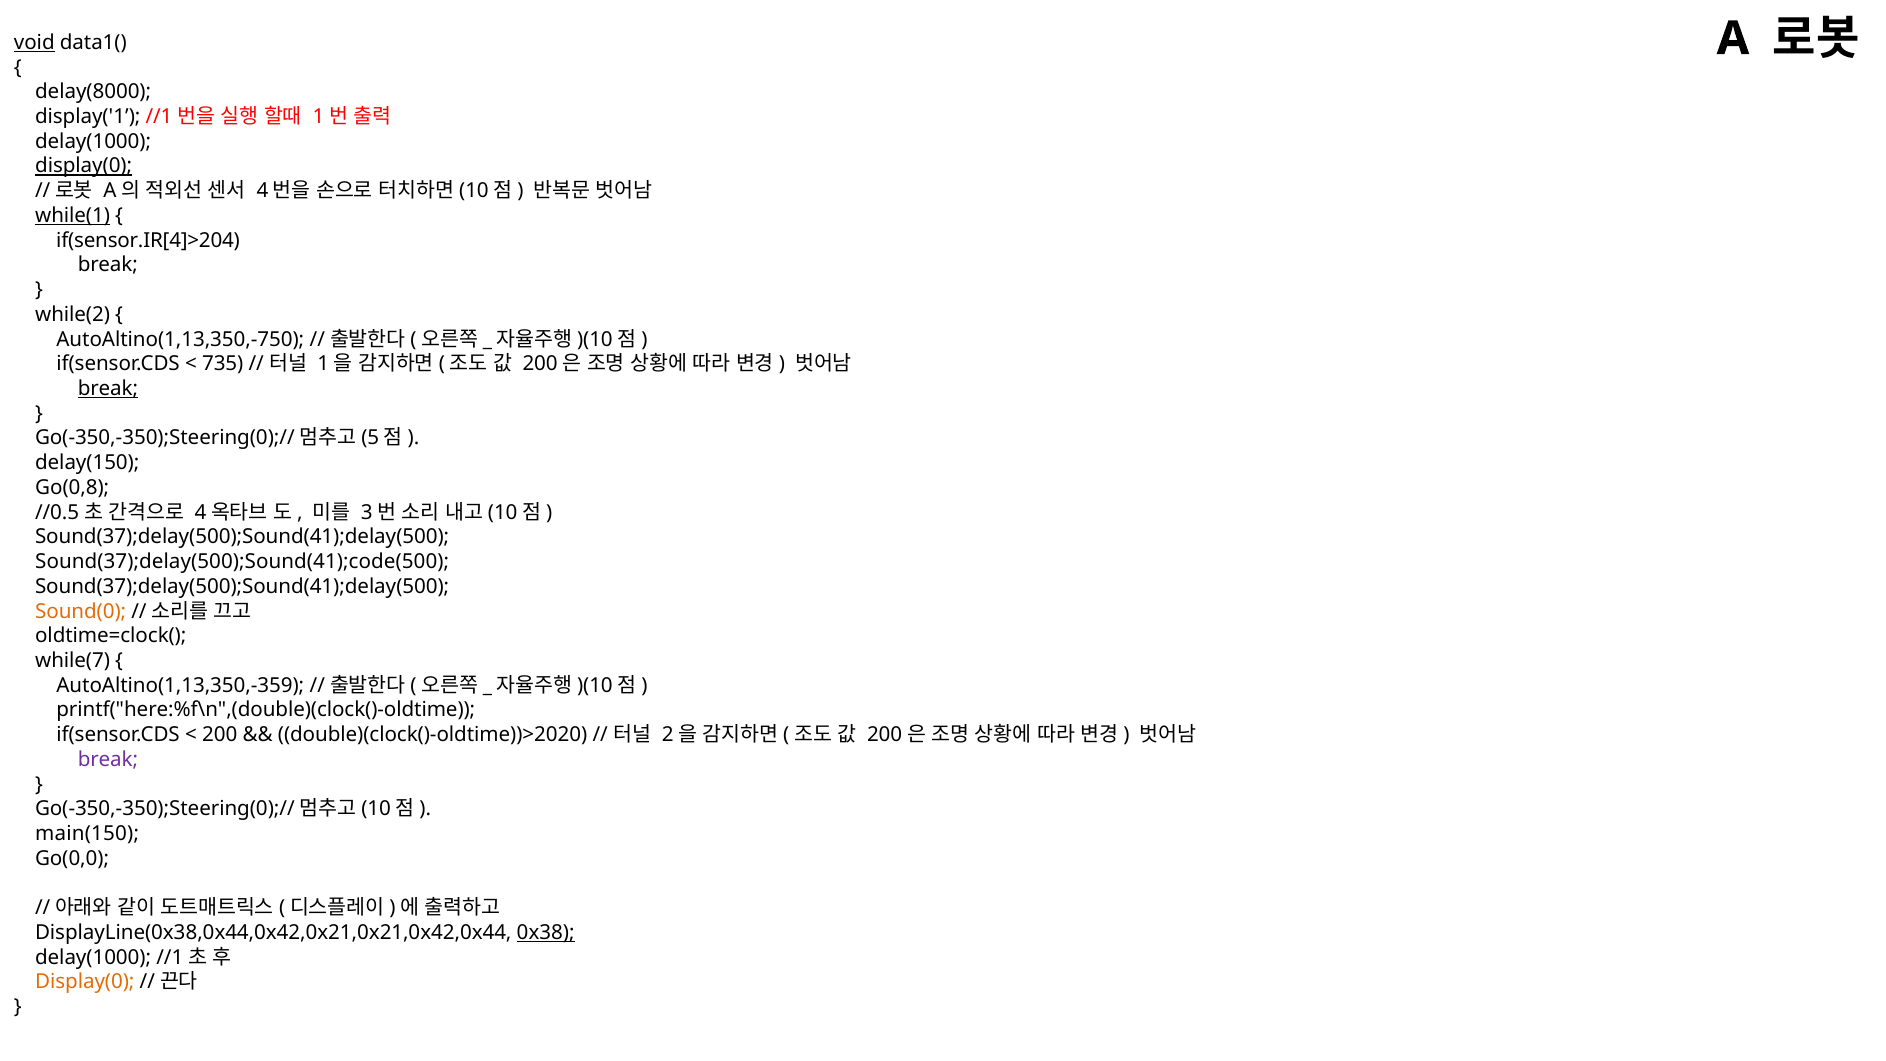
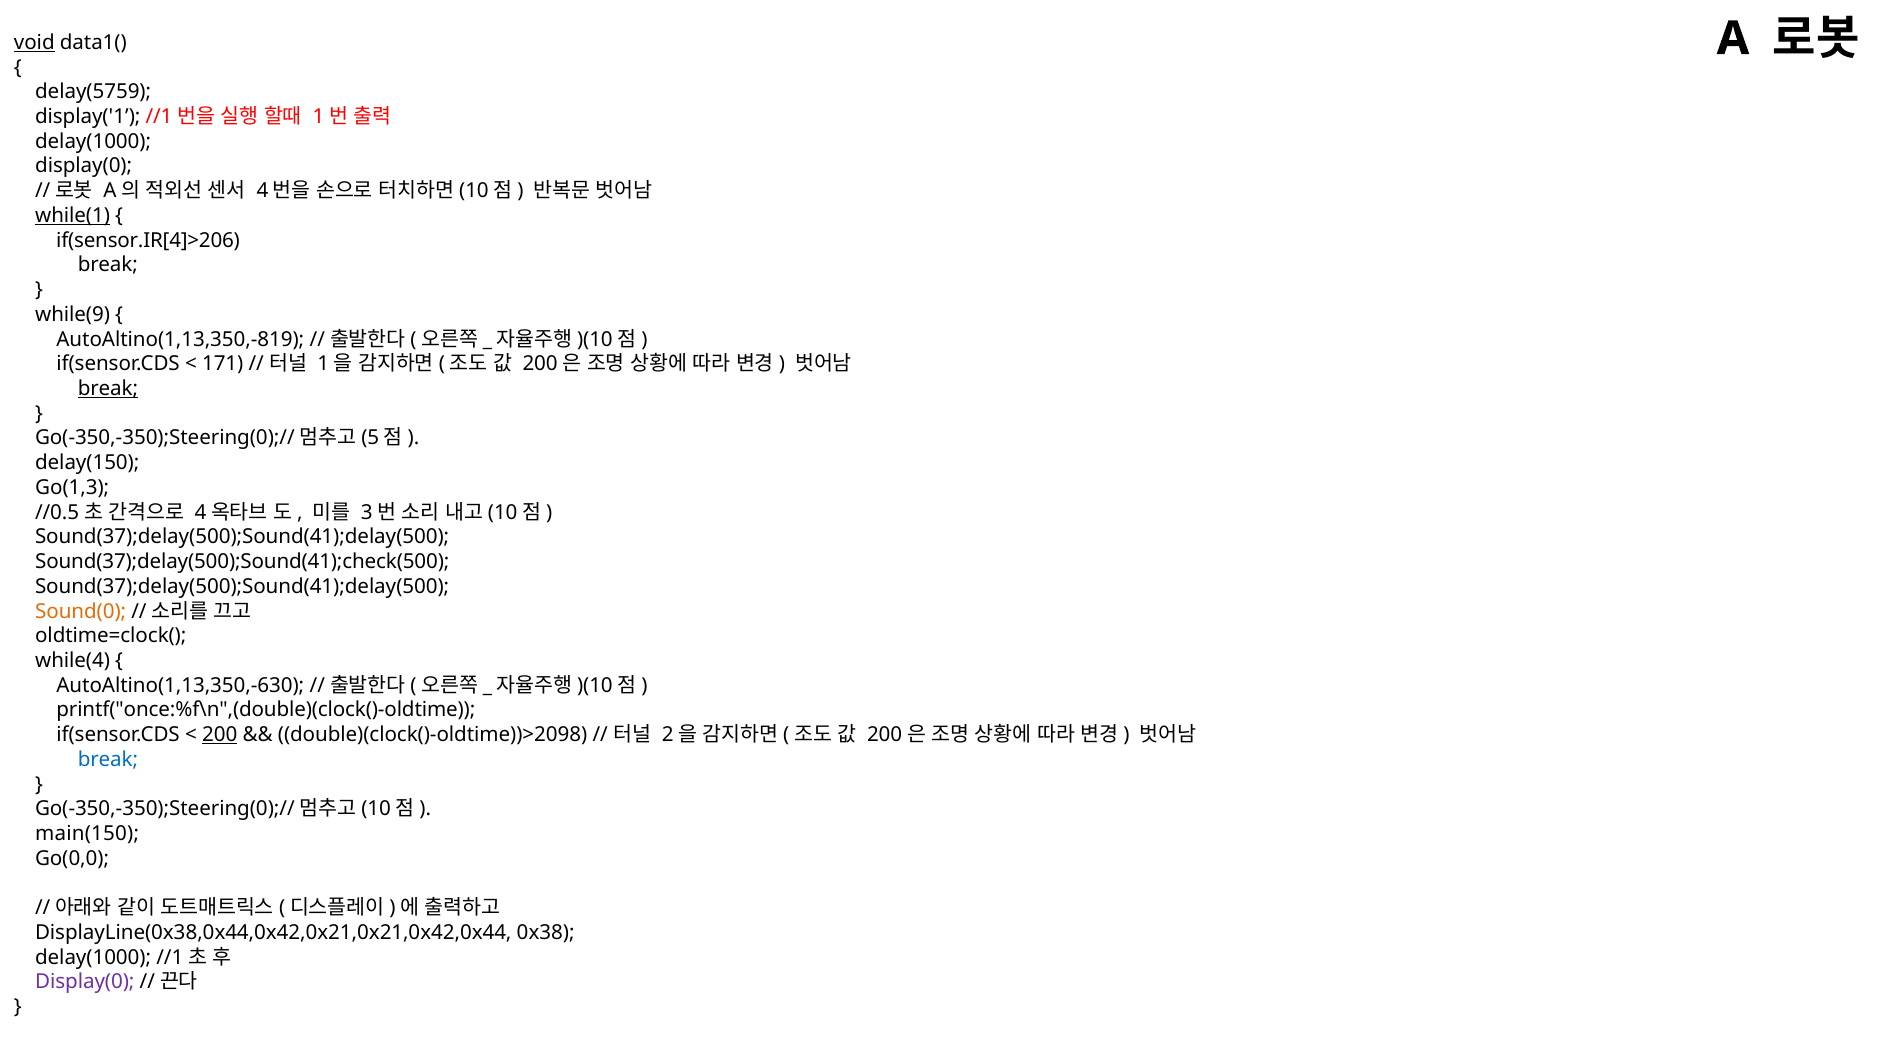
delay(8000: delay(8000 -> delay(5759
display(0 at (84, 166) underline: present -> none
if(sensor.IR[4]>204: if(sensor.IR[4]>204 -> if(sensor.IR[4]>206
while(2: while(2 -> while(9
AutoAltino(1,13,350,-750: AutoAltino(1,13,350,-750 -> AutoAltino(1,13,350,-819
735: 735 -> 171
Go(0,8: Go(0,8 -> Go(1,3
Sound(37);delay(500);Sound(41);code(500: Sound(37);delay(500);Sound(41);code(500 -> Sound(37);delay(500);Sound(41);check(500
while(7: while(7 -> while(4
AutoAltino(1,13,350,-359: AutoAltino(1,13,350,-359 -> AutoAltino(1,13,350,-630
printf("here:%f\n",(double)(clock()-oldtime: printf("here:%f\n",(double)(clock()-oldtime -> printf("once:%f\n",(double)(clock()-oldtime
200 underline: none -> present
double)(clock()-oldtime))>2020: double)(clock()-oldtime))>2020 -> double)(clock()-oldtime))>2098
break at (108, 760) colour: purple -> blue
0x38 underline: present -> none
Display(0 at (85, 982) colour: orange -> purple
